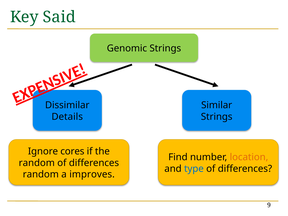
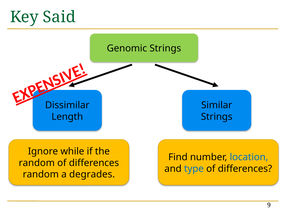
Details: Details -> Length
cores: cores -> while
location colour: orange -> blue
improves: improves -> degrades
